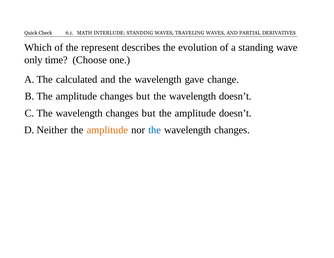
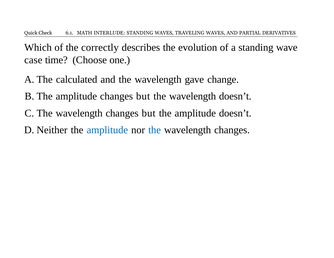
represent: represent -> correctly
only: only -> case
amplitude at (107, 130) colour: orange -> blue
